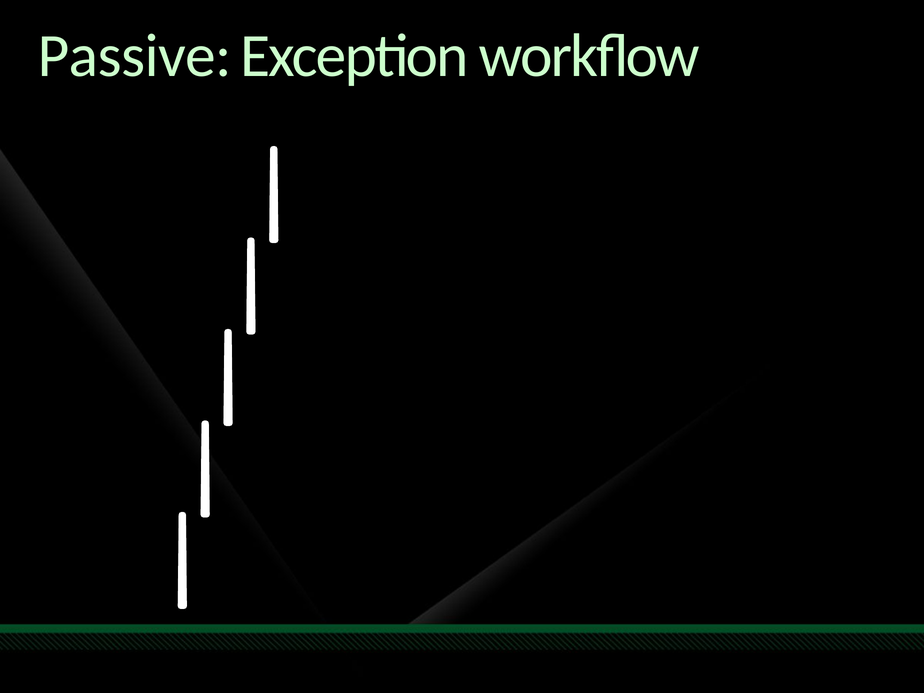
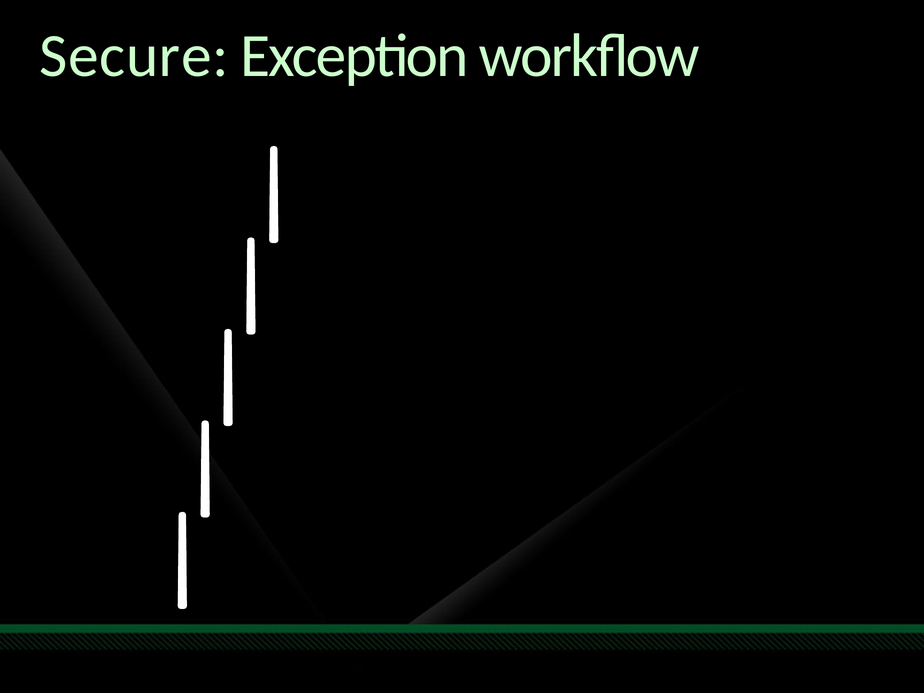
Passive: Passive -> Secure
